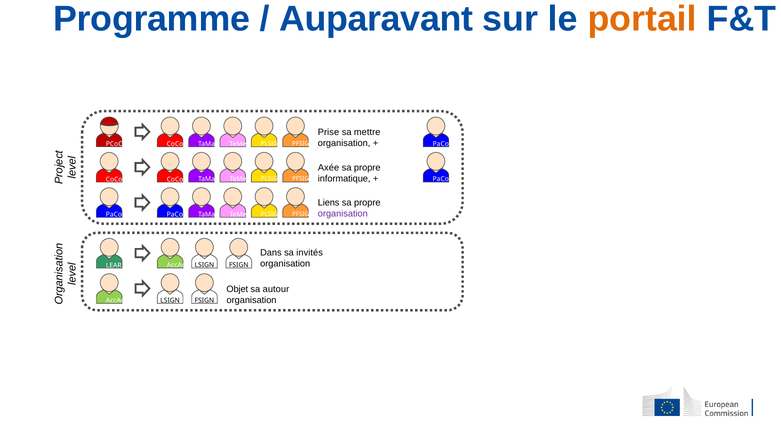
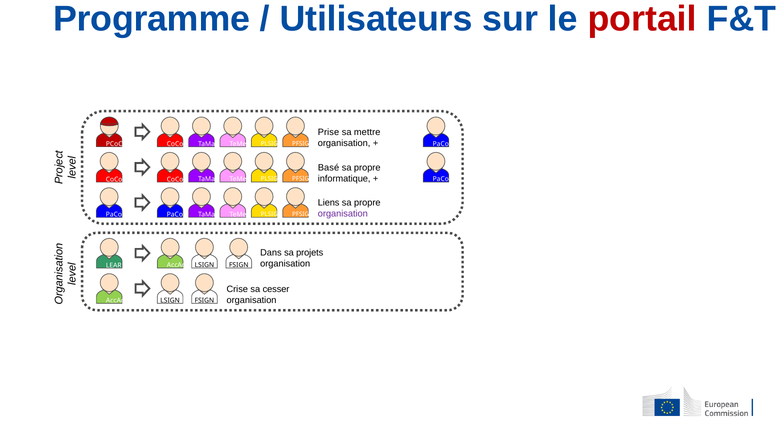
Auparavant: Auparavant -> Utilisateurs
portail colour: orange -> red
Axée: Axée -> Basé
invités: invités -> projets
Objet: Objet -> Crise
autour: autour -> cesser
